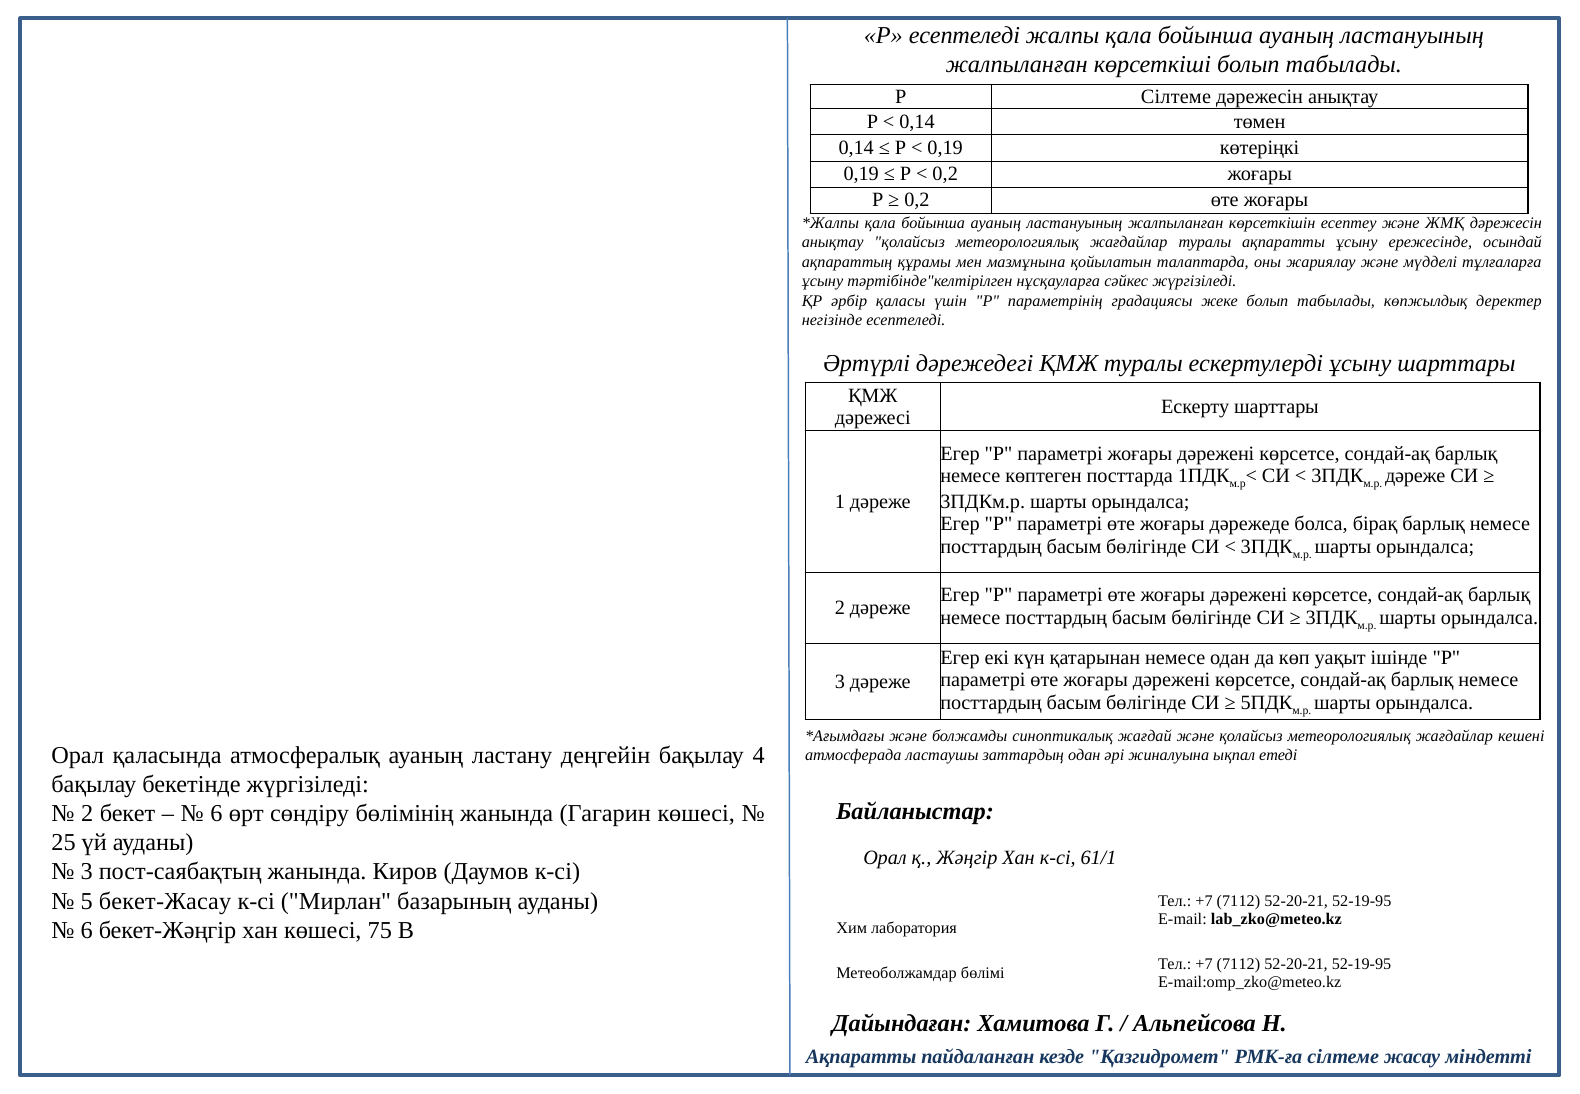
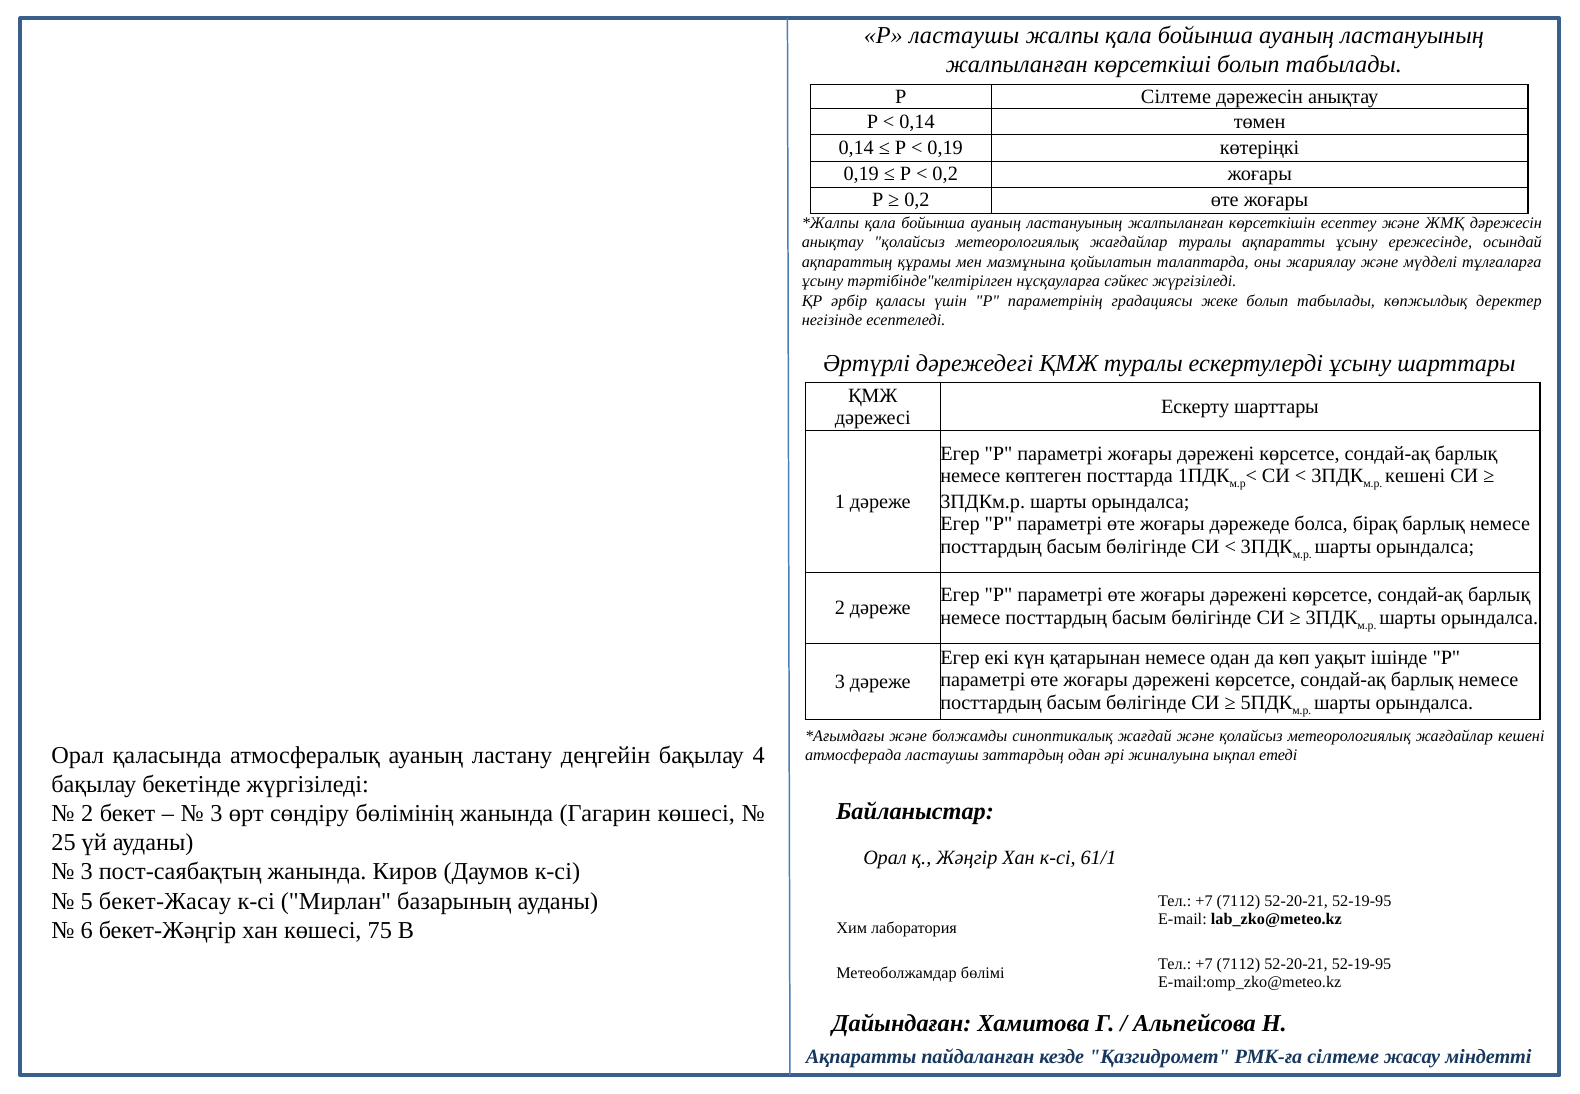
Р есептеледі: есептеледі -> ластаушы
дәреже at (1415, 476): дәреже -> кешені
6 at (216, 813): 6 -> 3
